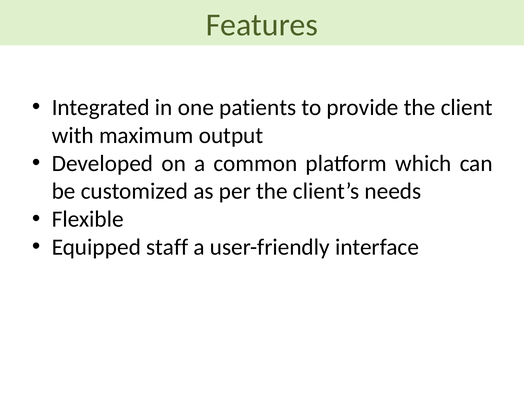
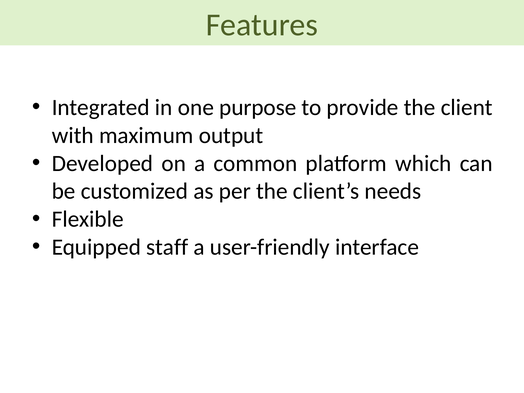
patients: patients -> purpose
